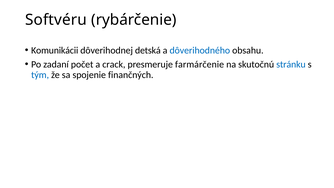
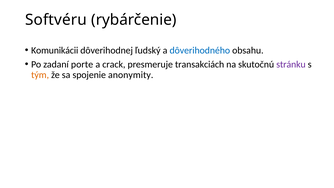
detská: detská -> ľudský
počet: počet -> porte
farmárčenie: farmárčenie -> transakciách
stránku colour: blue -> purple
tým colour: blue -> orange
finančných: finančných -> anonymity
